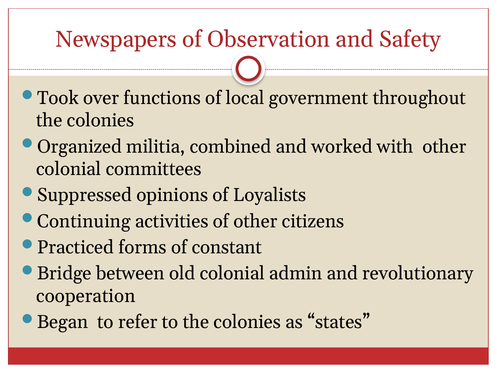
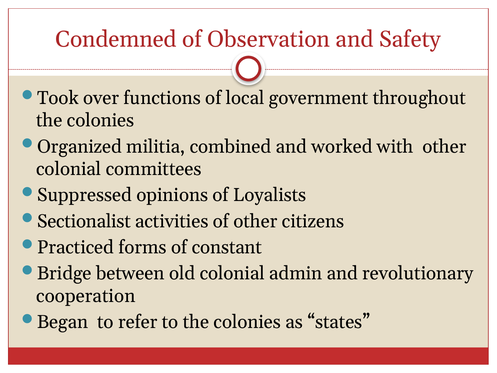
Newspapers: Newspapers -> Condemned
Continuing: Continuing -> Sectionalist
